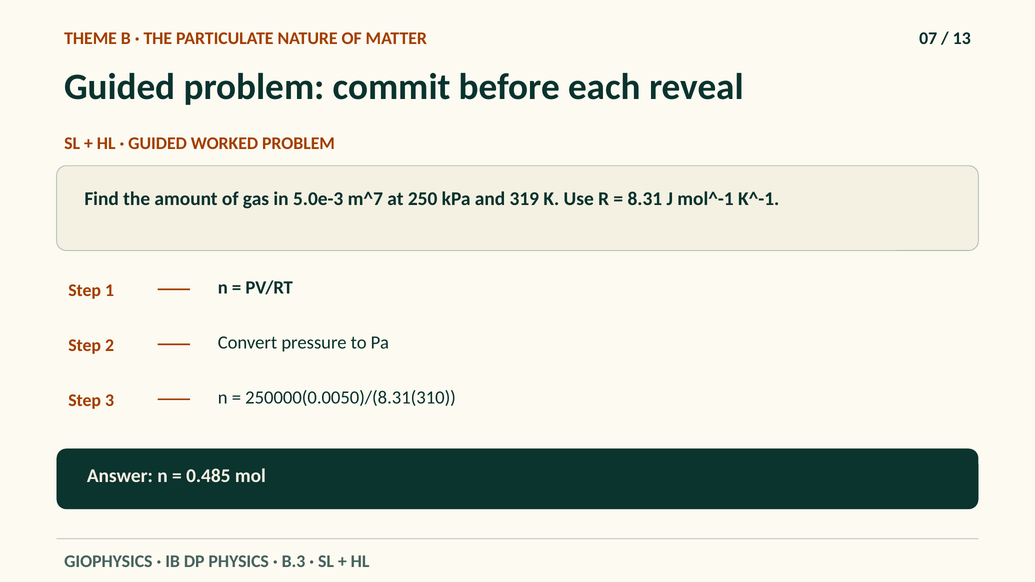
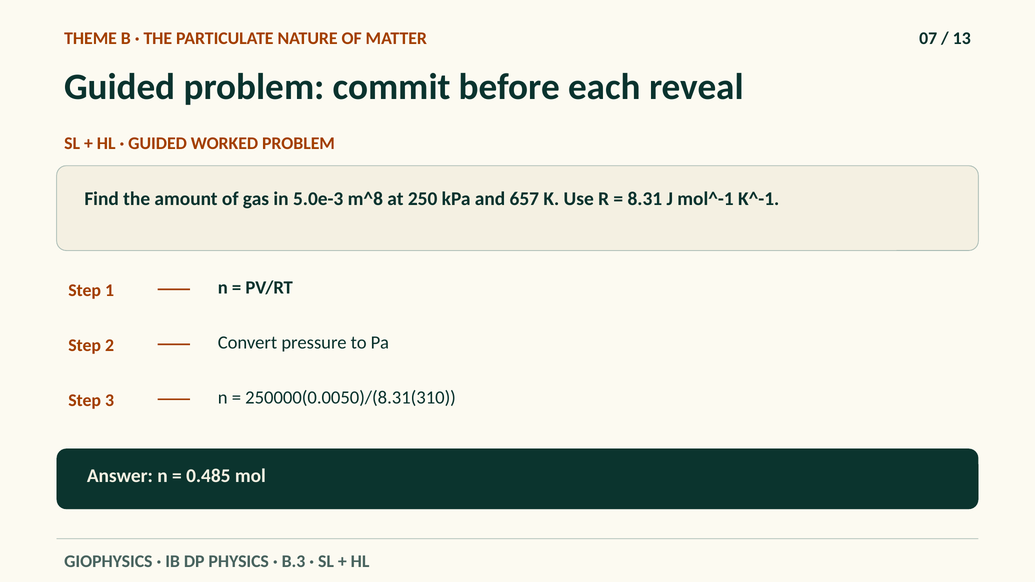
m^7: m^7 -> m^8
319: 319 -> 657
